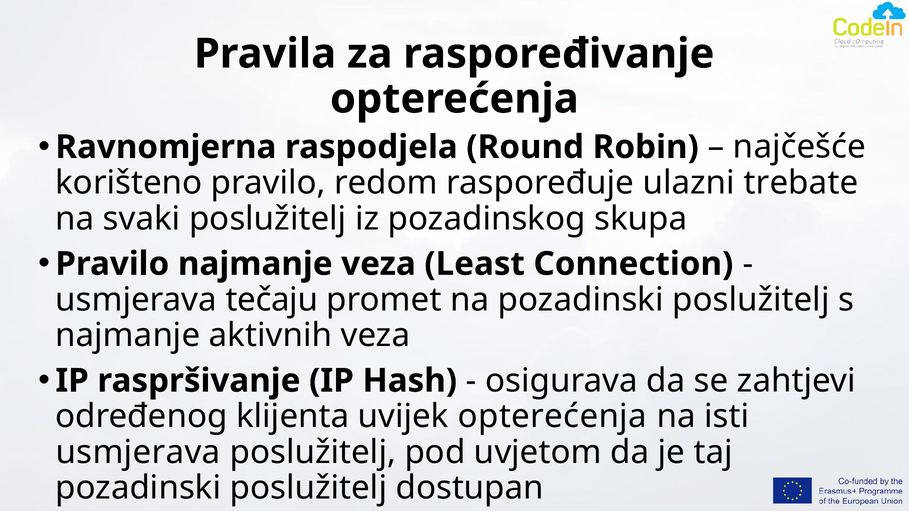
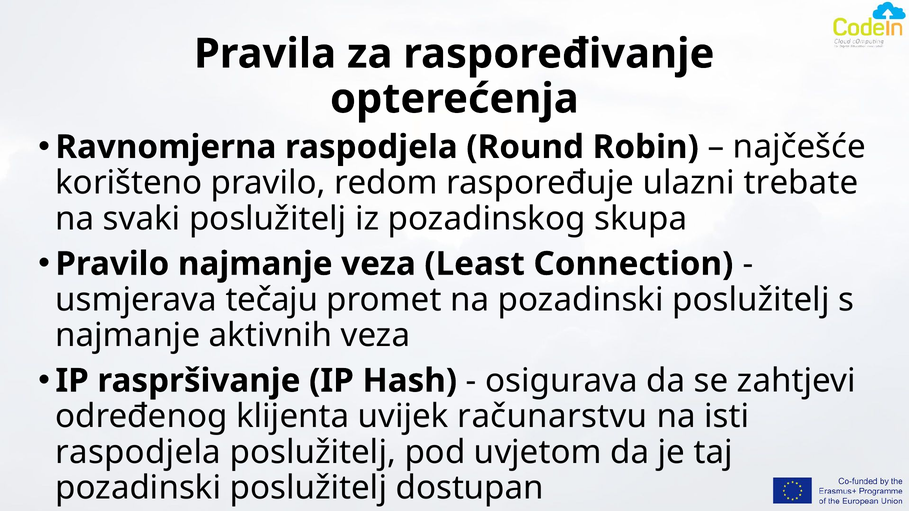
uvijek opterećenja: opterećenja -> računarstvu
usmjerava at (138, 453): usmjerava -> raspodjela
